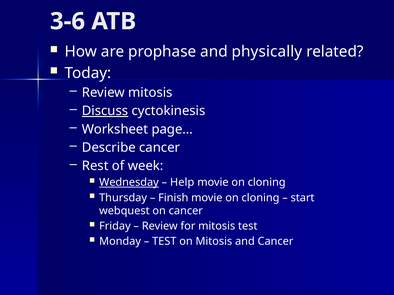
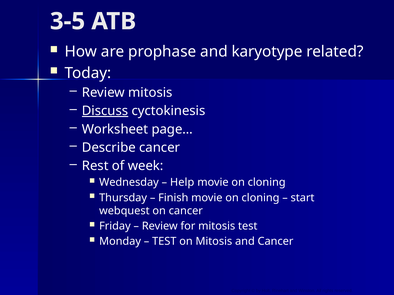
3-6: 3-6 -> 3-5
physically: physically -> karyotype
Wednesday underline: present -> none
